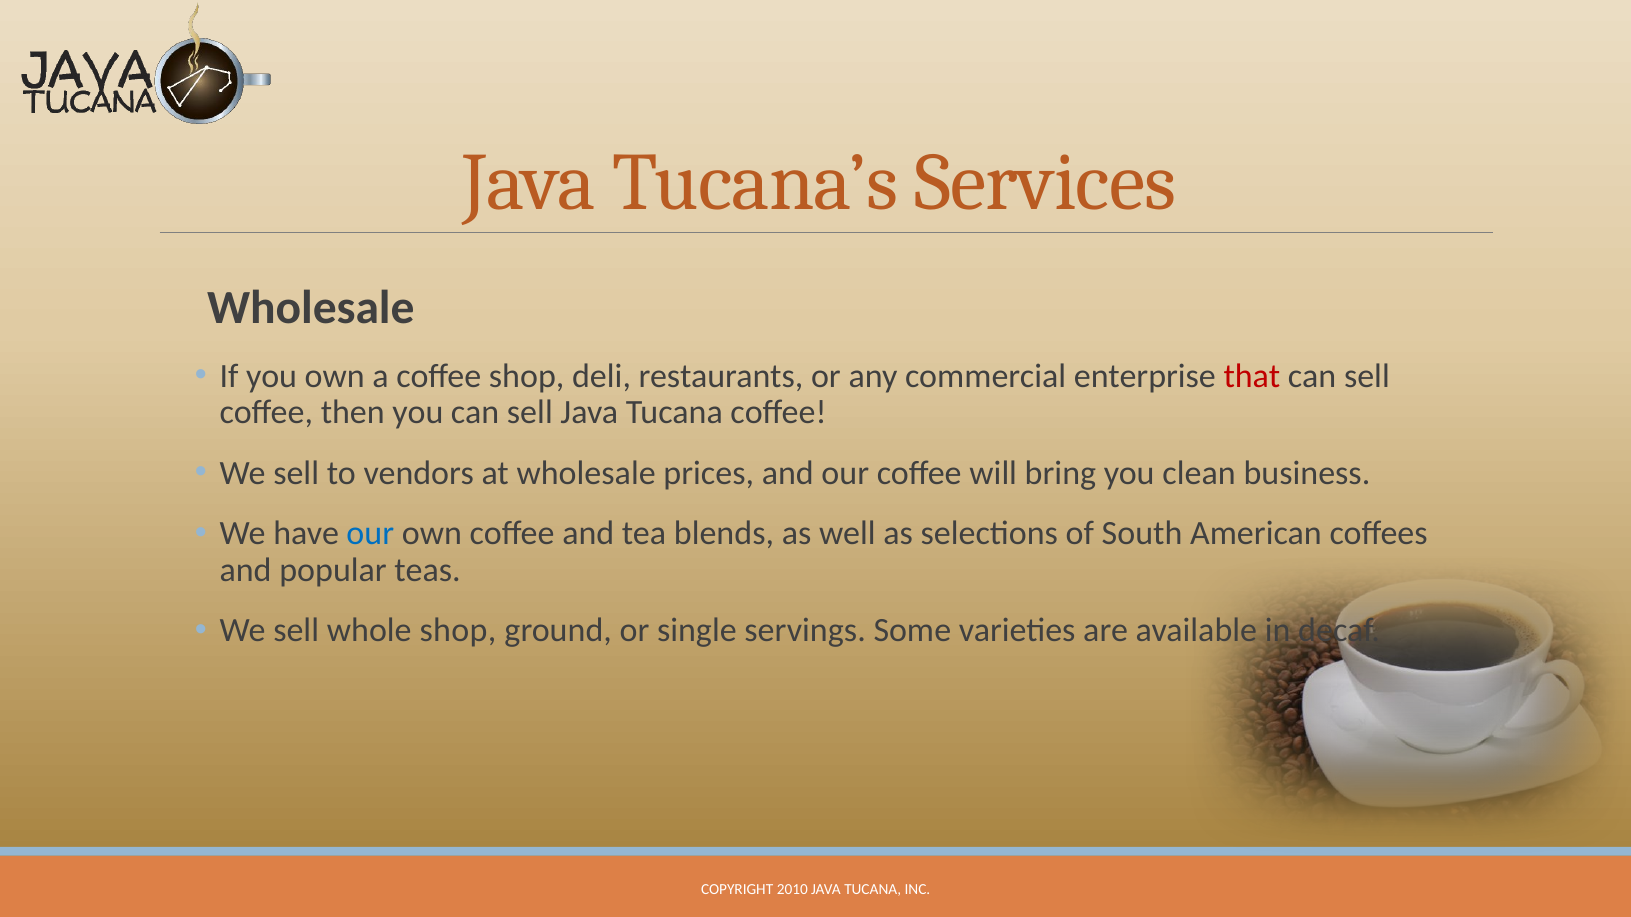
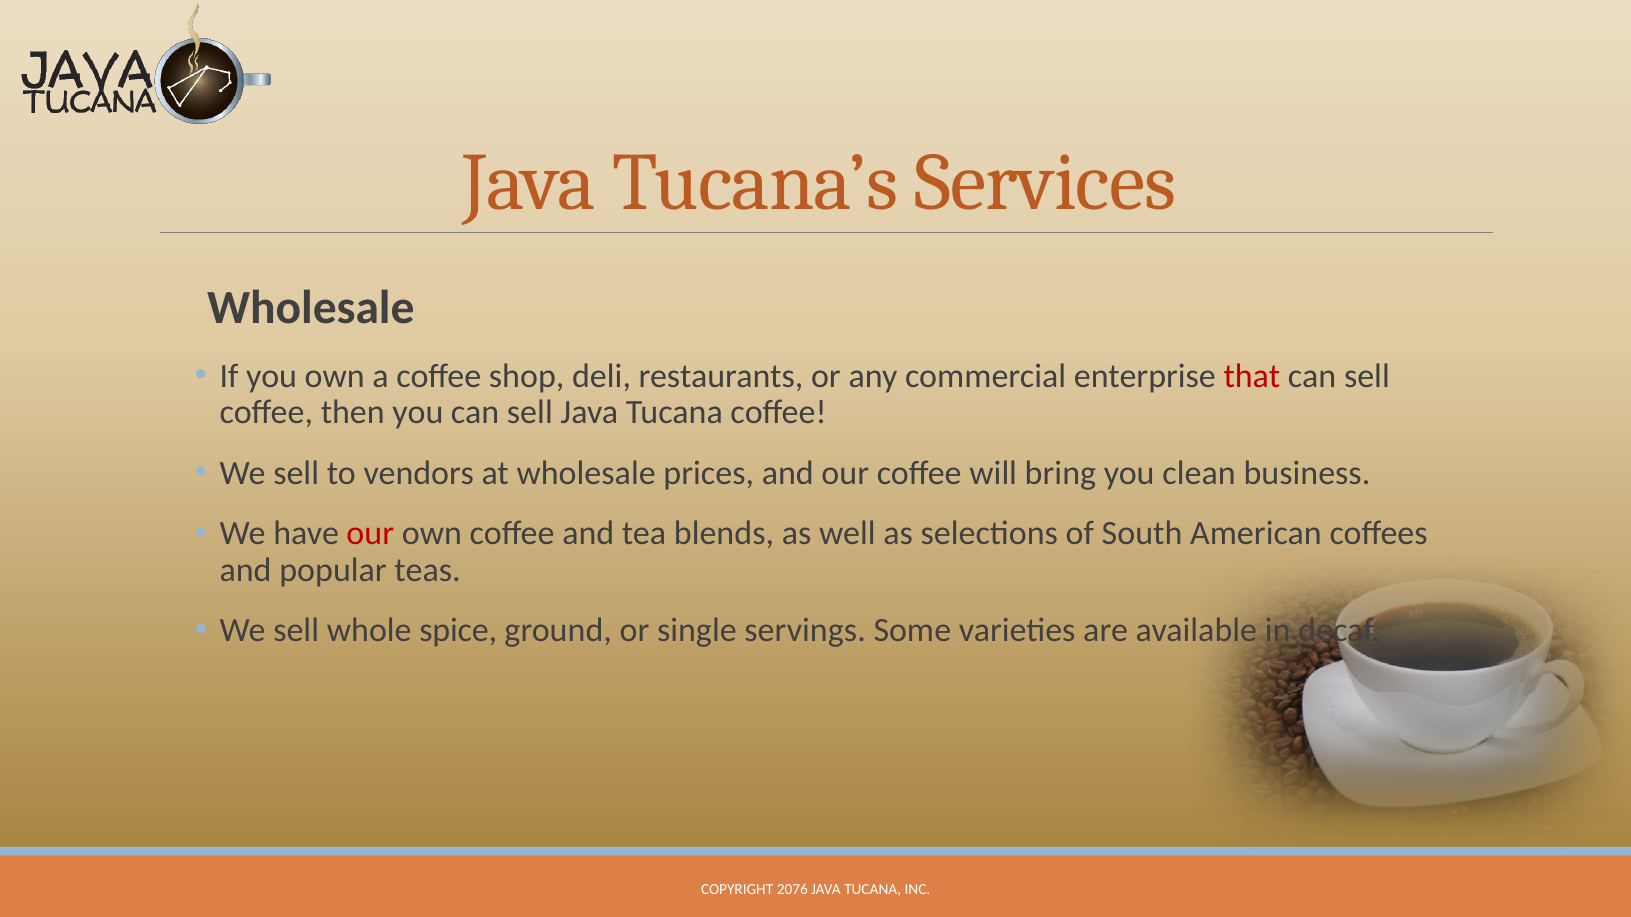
our at (370, 534) colour: blue -> red
whole shop: shop -> spice
2010: 2010 -> 2076
